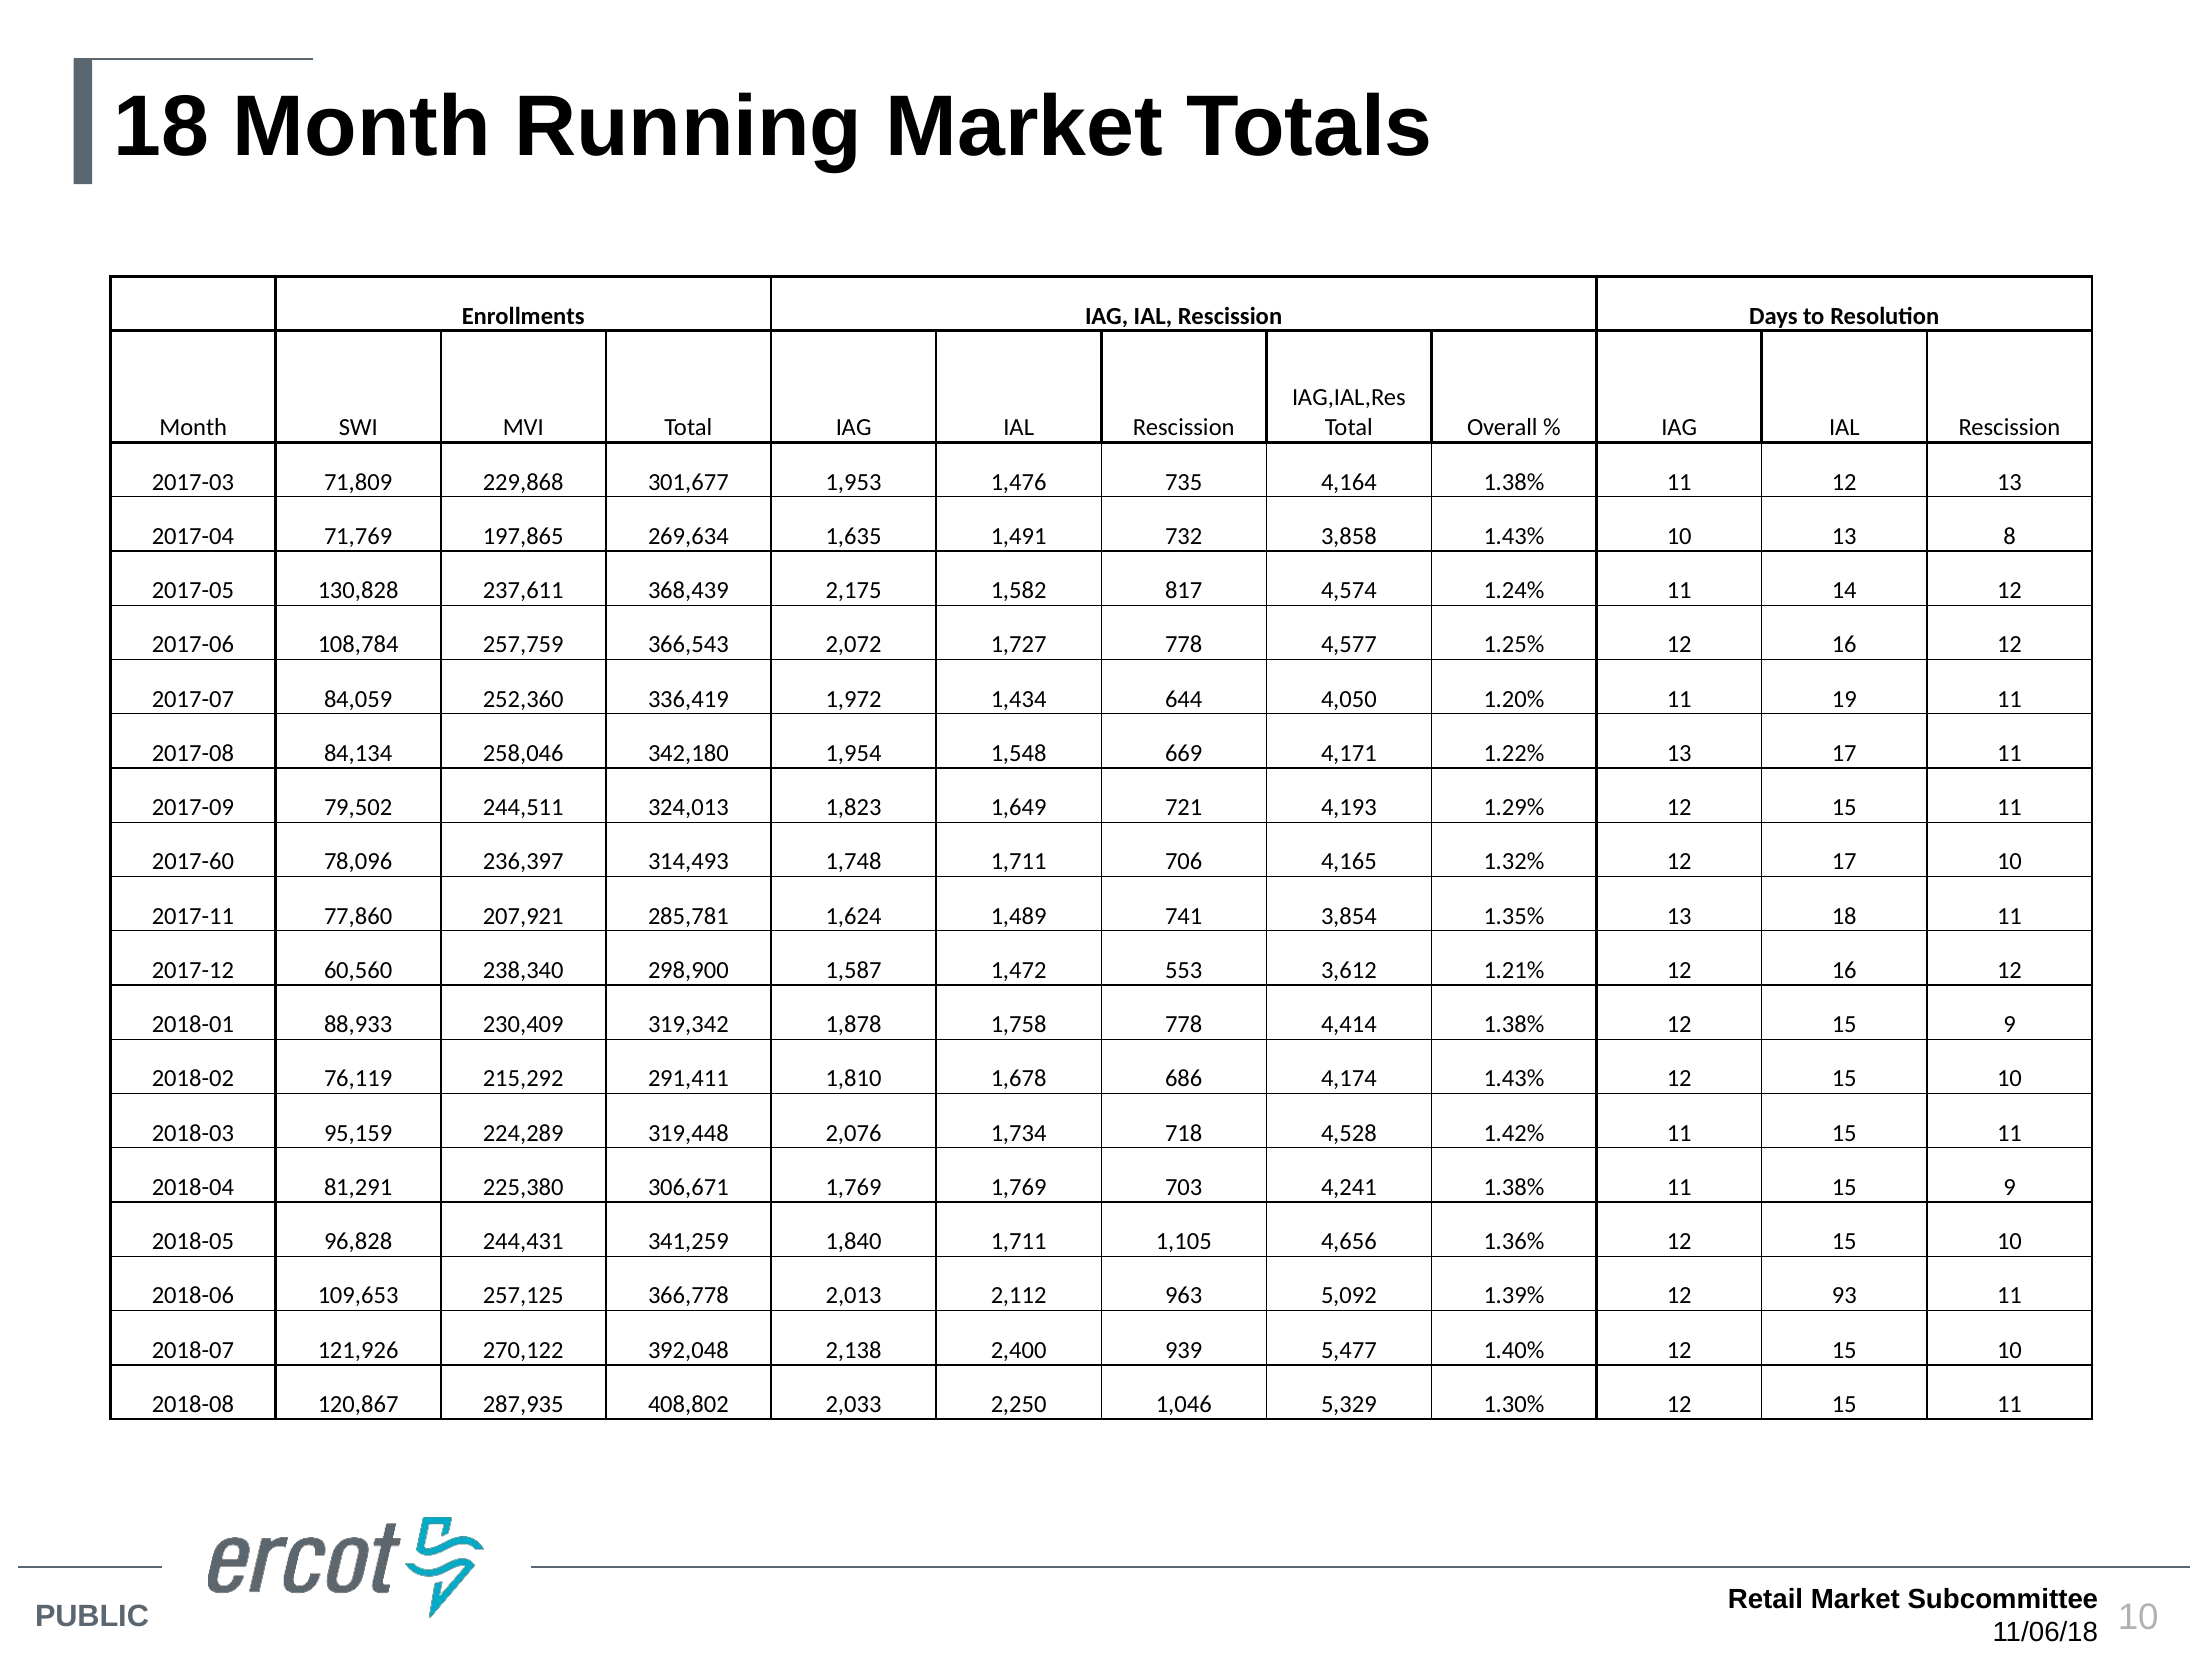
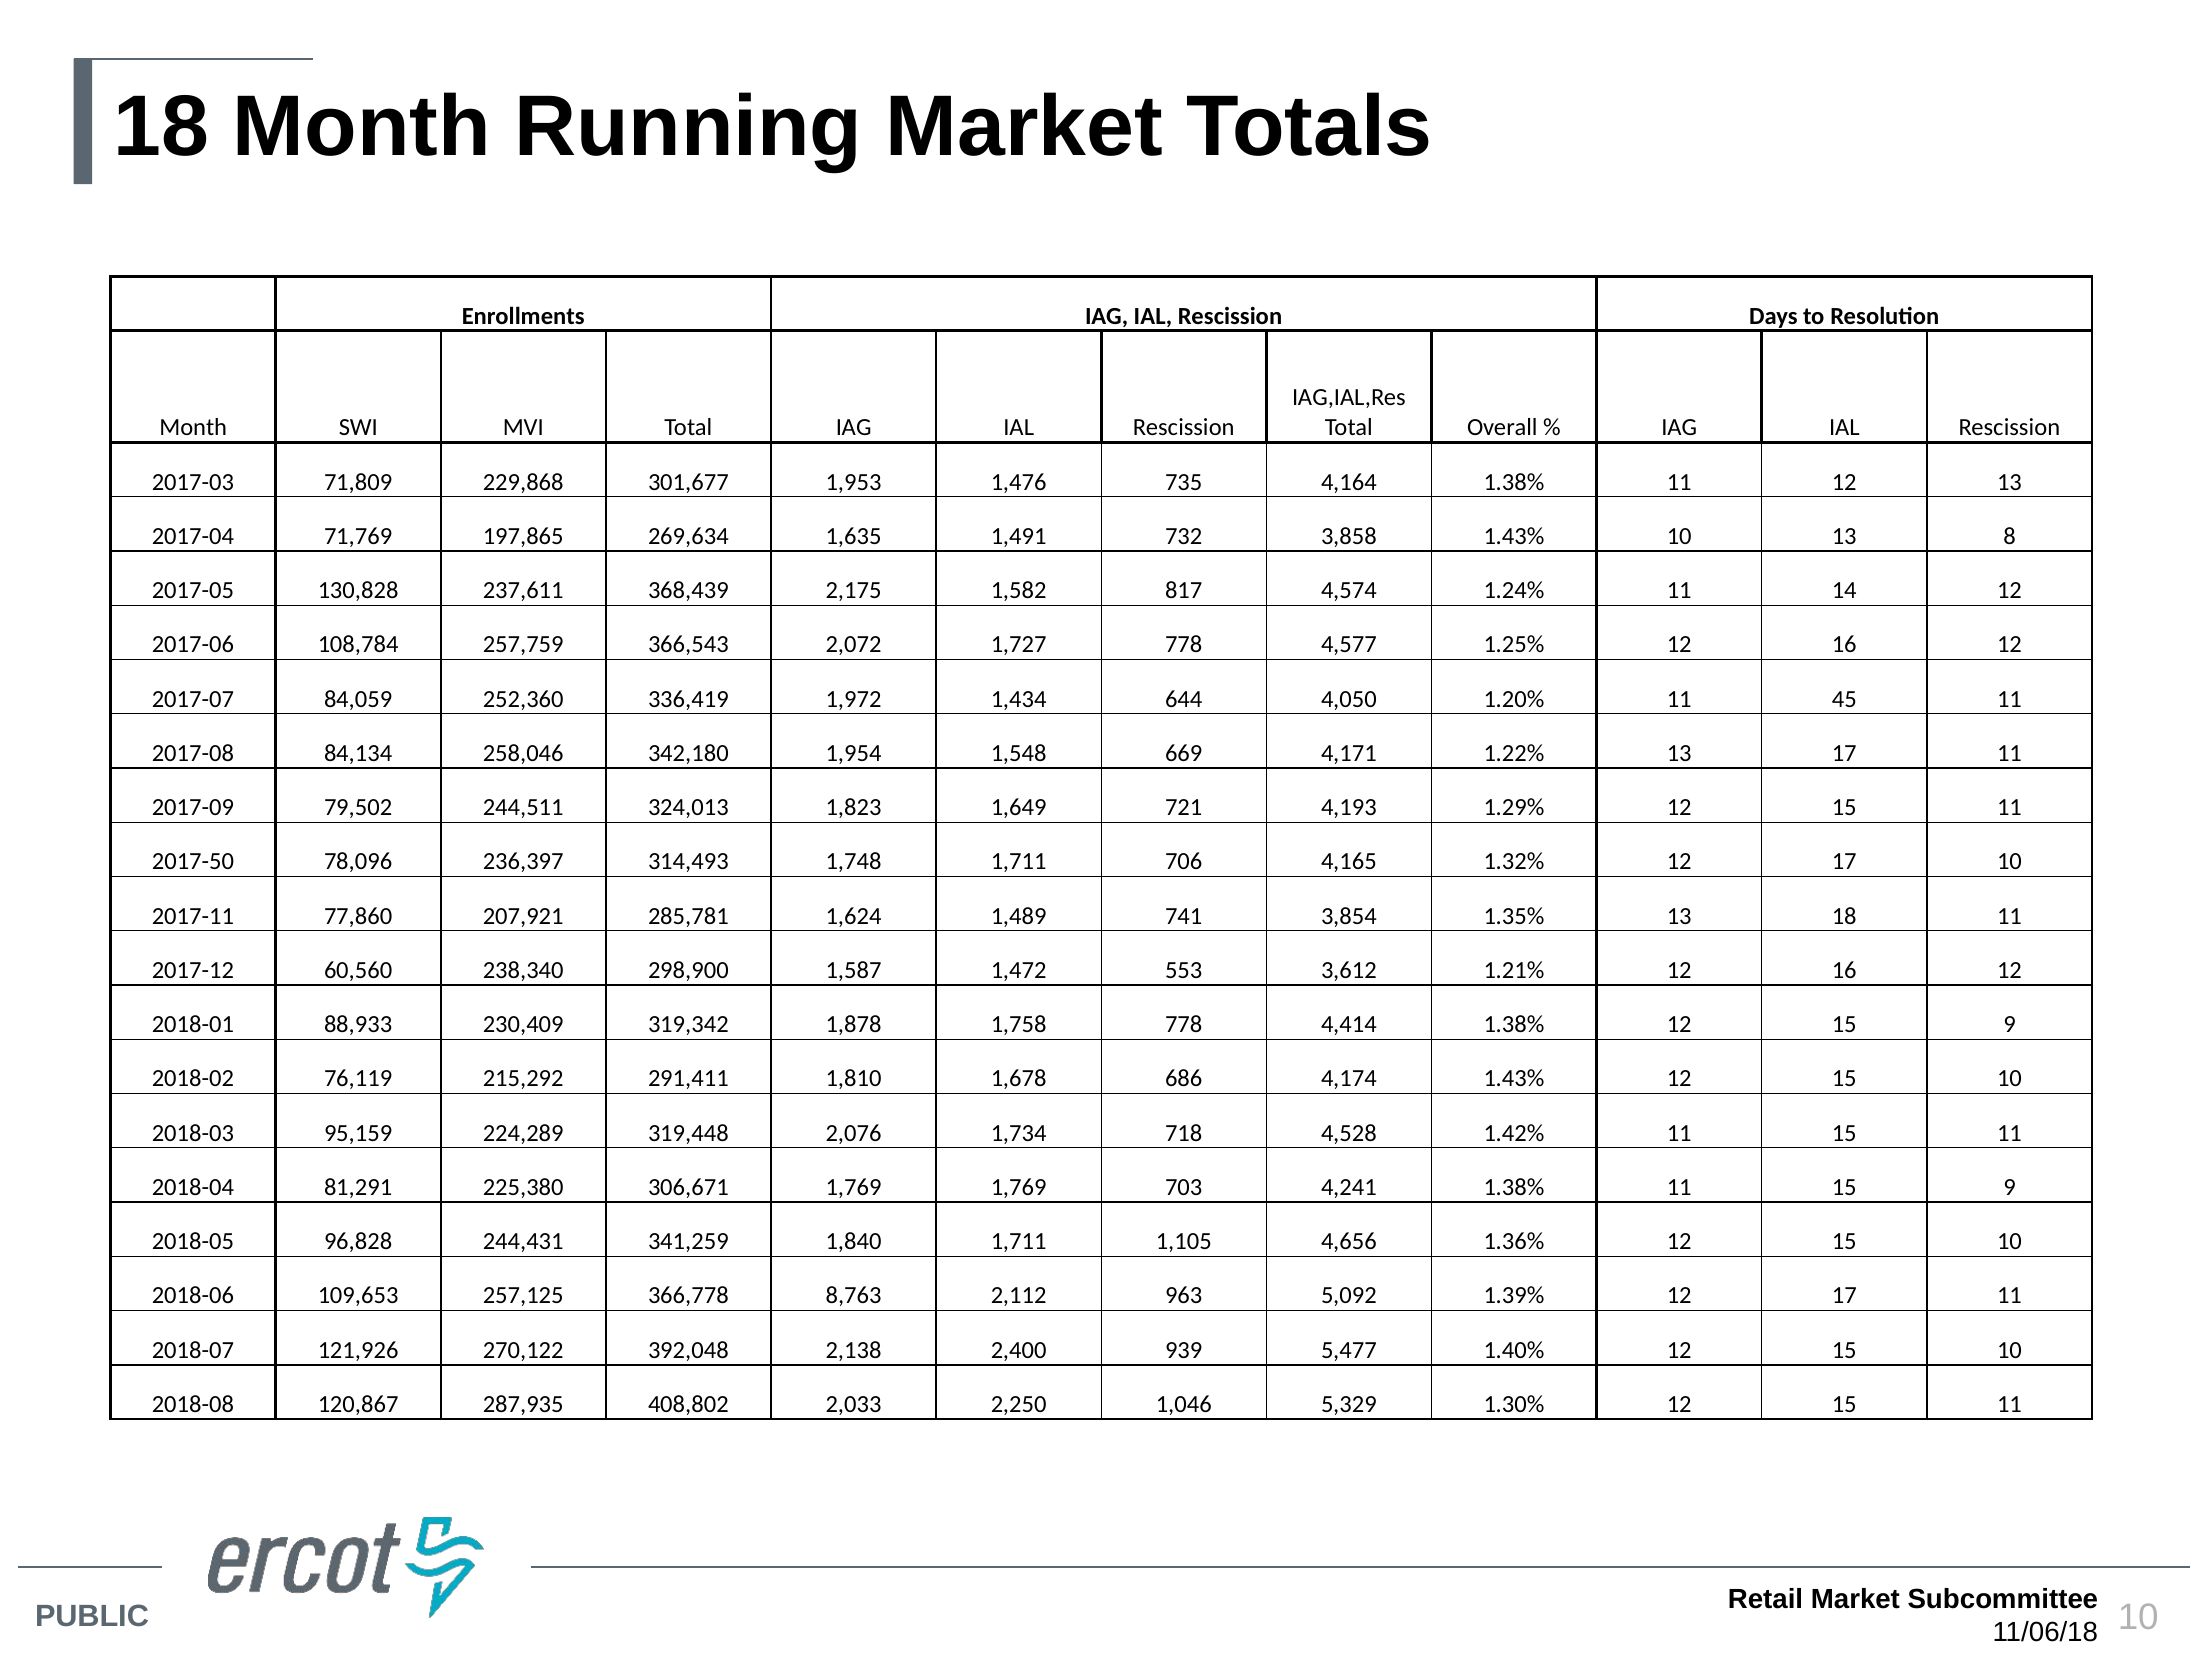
19: 19 -> 45
2017-60: 2017-60 -> 2017-50
2,013: 2,013 -> 8,763
1.39% 12 93: 93 -> 17
